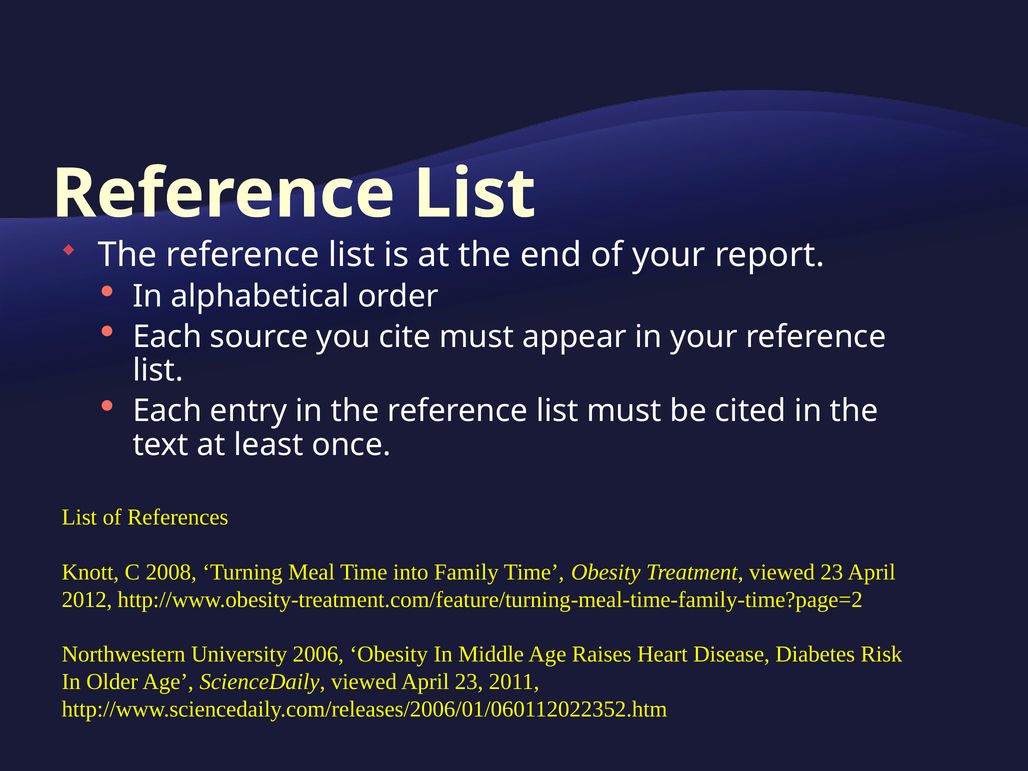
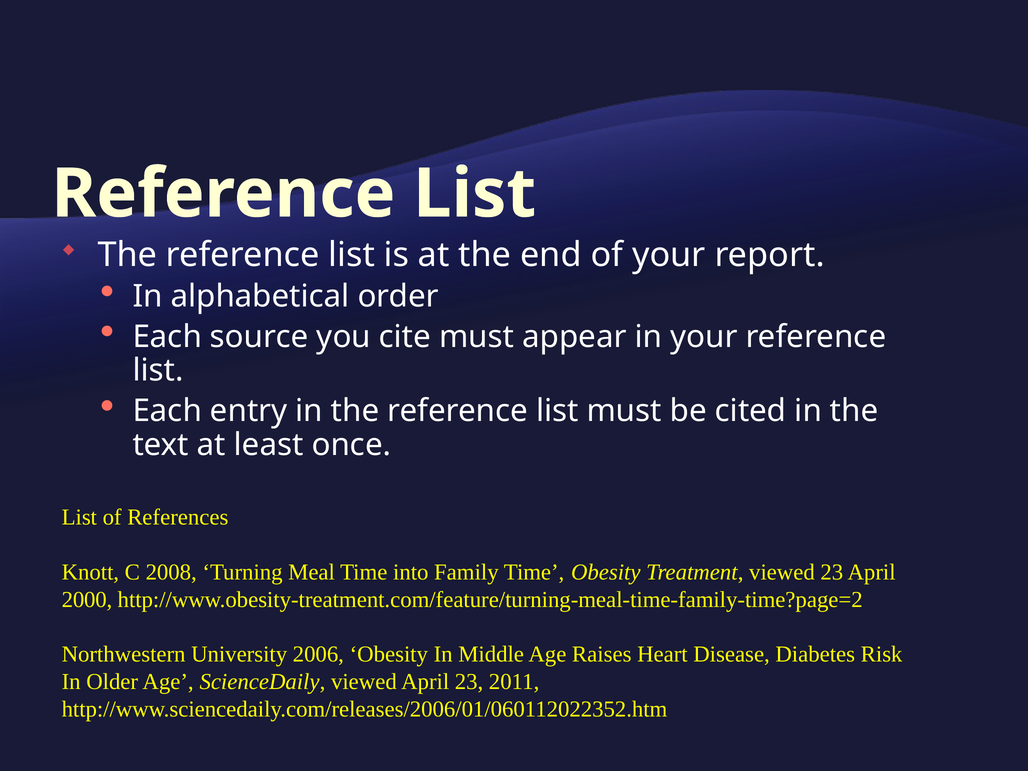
2012: 2012 -> 2000
